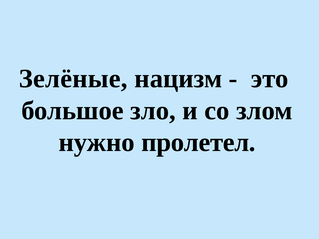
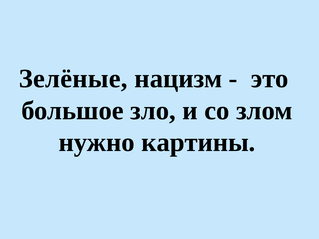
пролетел: пролетел -> картины
